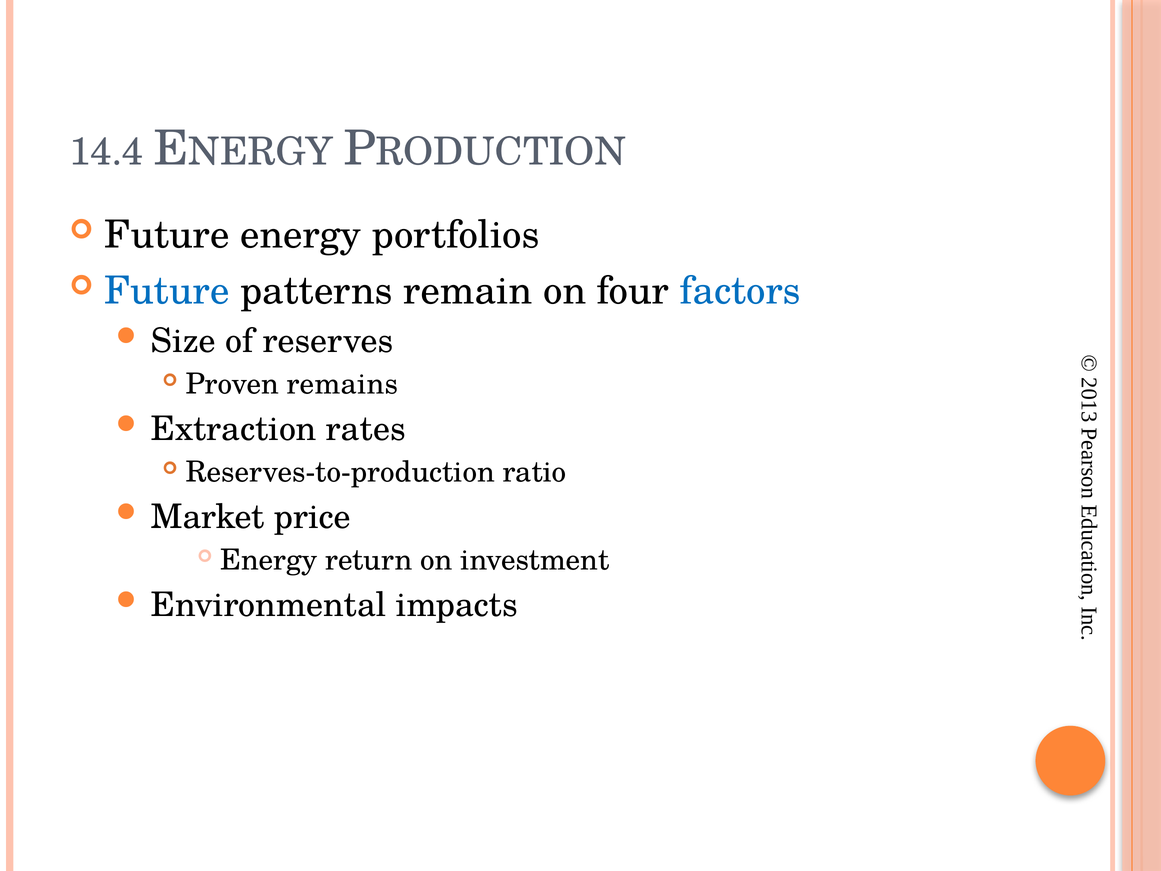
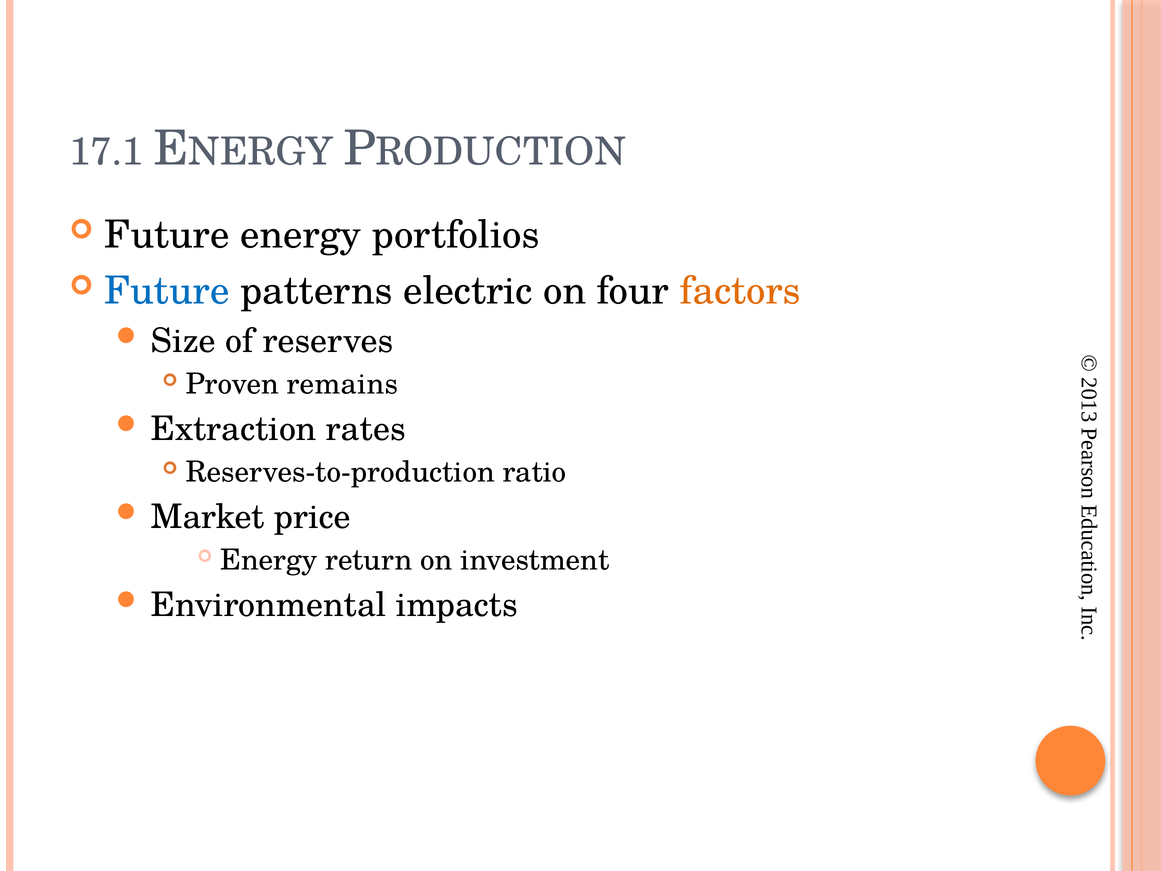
14.4: 14.4 -> 17.1
remain: remain -> electric
factors colour: blue -> orange
